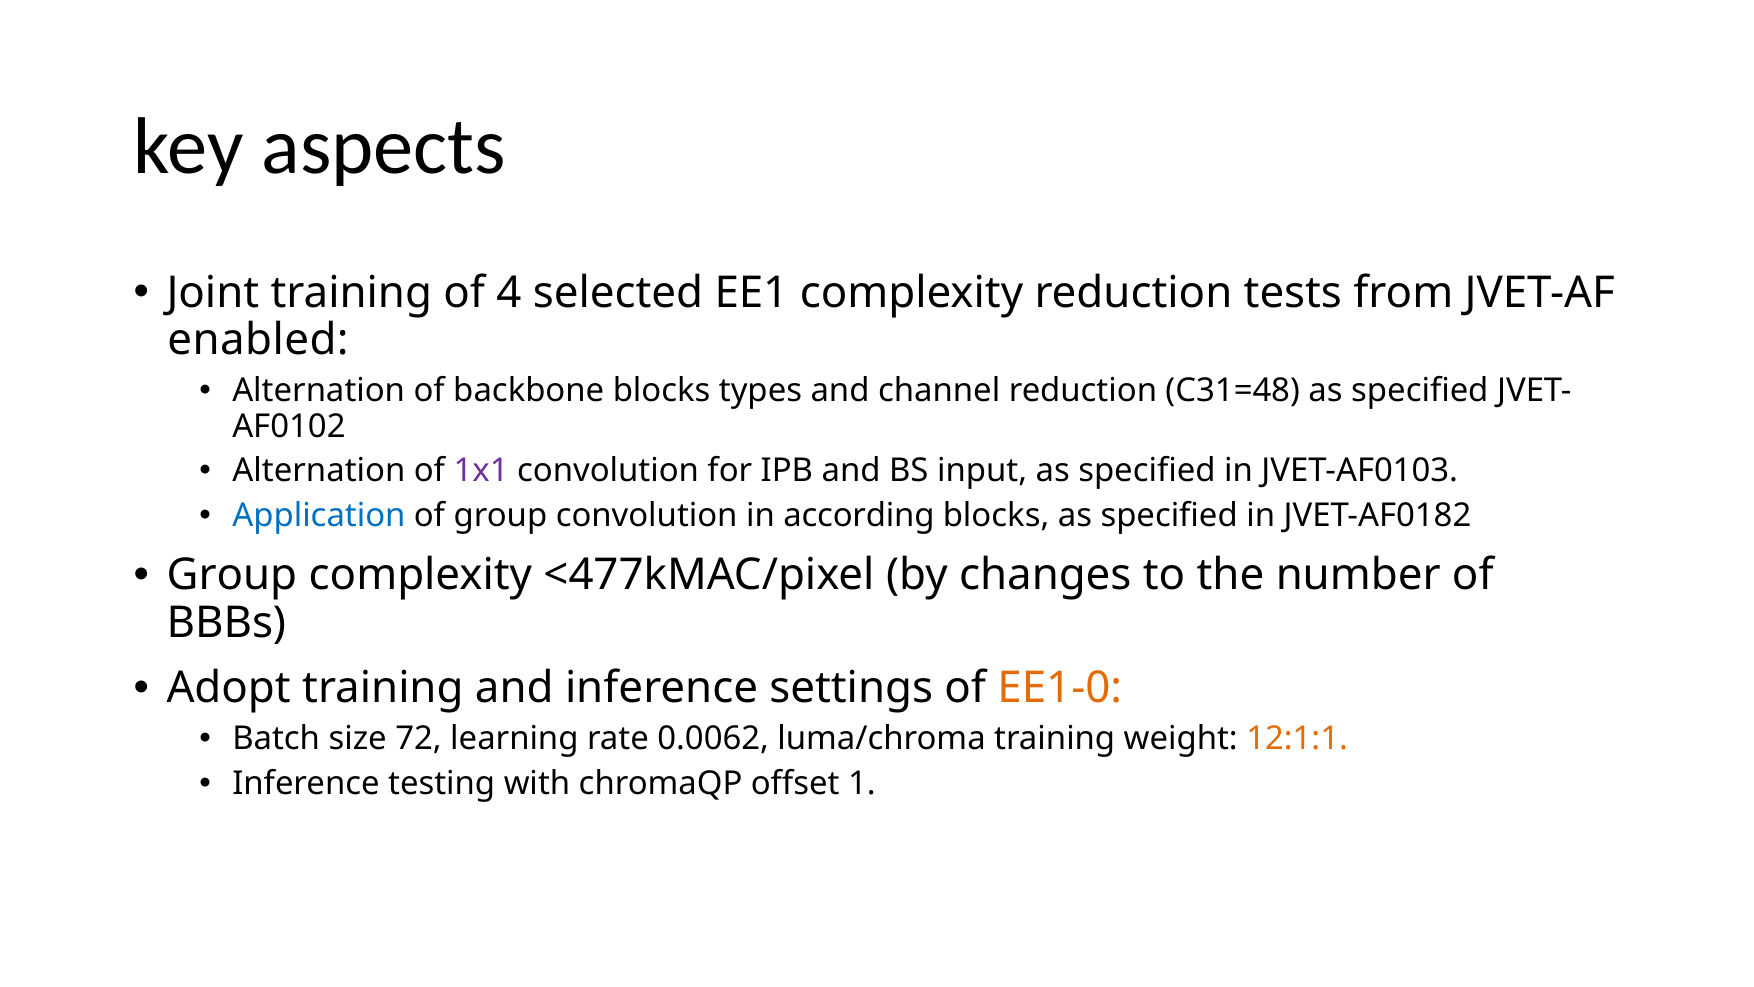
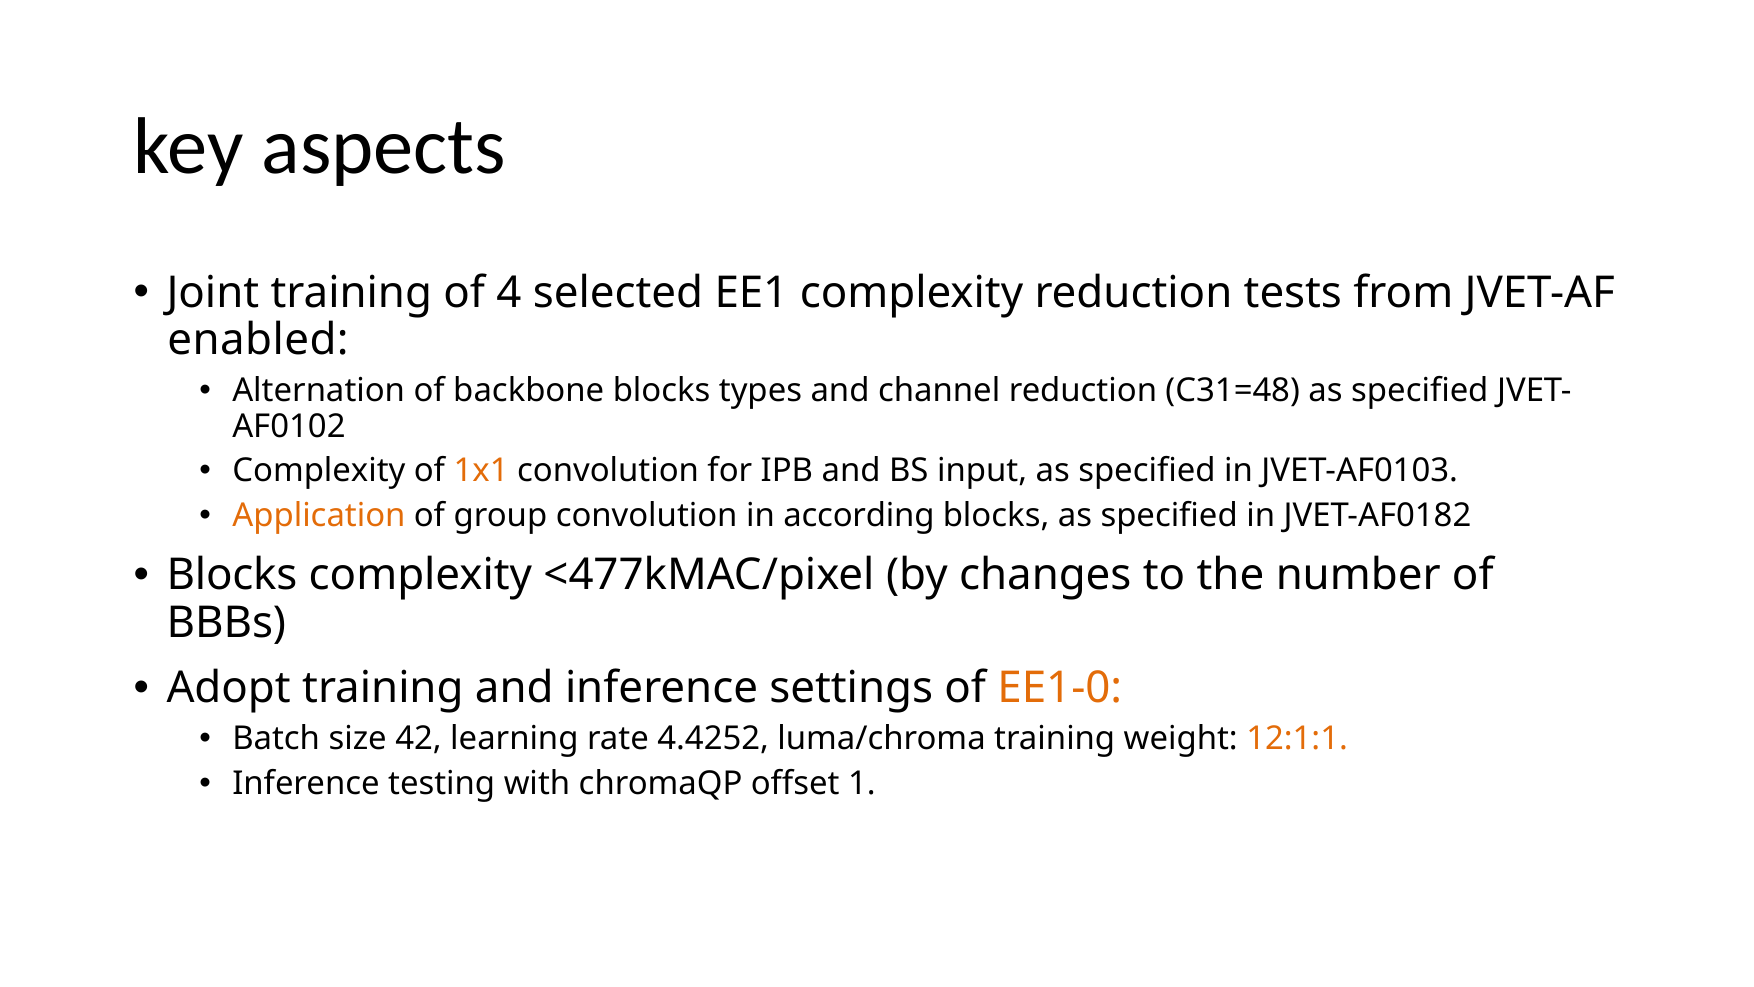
Alternation at (319, 471): Alternation -> Complexity
1x1 colour: purple -> orange
Application colour: blue -> orange
Group at (232, 575): Group -> Blocks
72: 72 -> 42
0.0062: 0.0062 -> 4.4252
